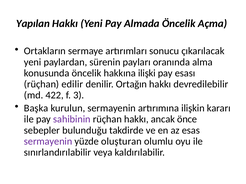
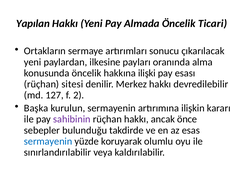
Açma: Açma -> Ticari
sürenin: sürenin -> ilkesine
edilir: edilir -> sitesi
Ortağın: Ortağın -> Merkez
422: 422 -> 127
3: 3 -> 2
sermayenin at (48, 142) colour: purple -> blue
oluşturan: oluşturan -> koruyarak
